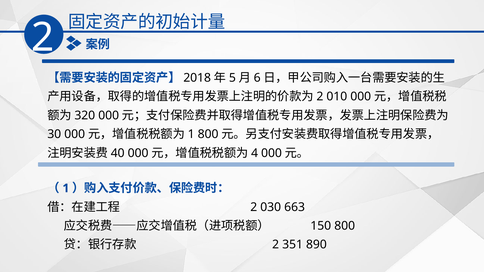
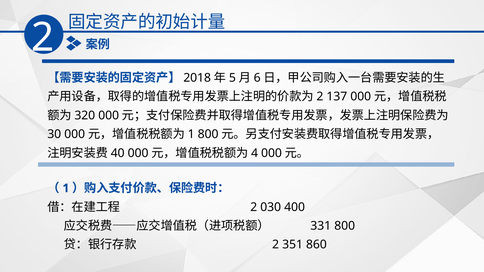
010: 010 -> 137
663: 663 -> 400
150: 150 -> 331
890: 890 -> 860
